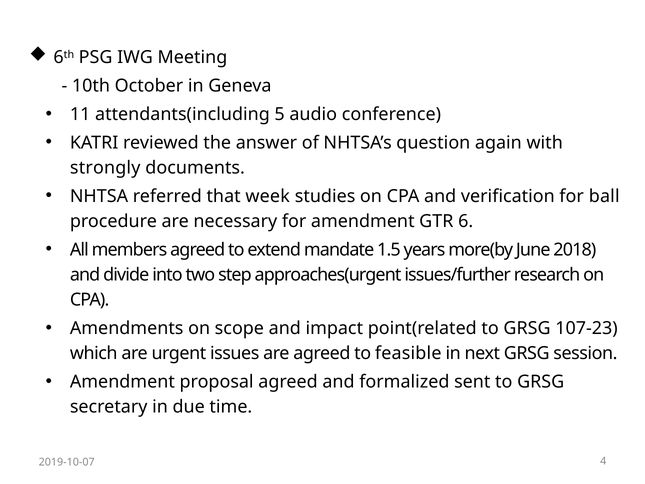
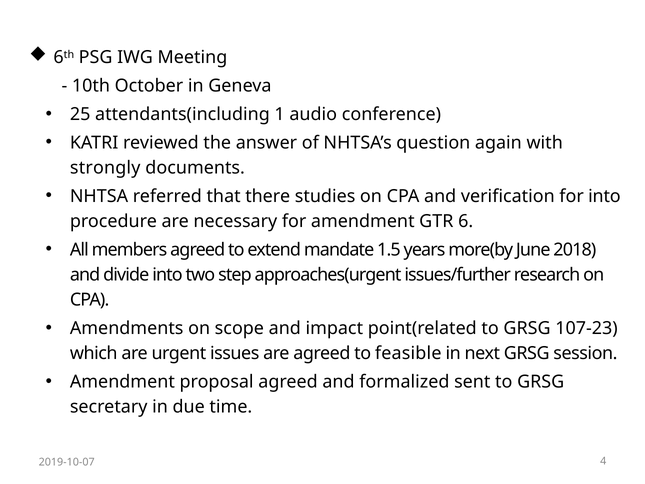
11: 11 -> 25
5: 5 -> 1
week: week -> there
for ball: ball -> into
